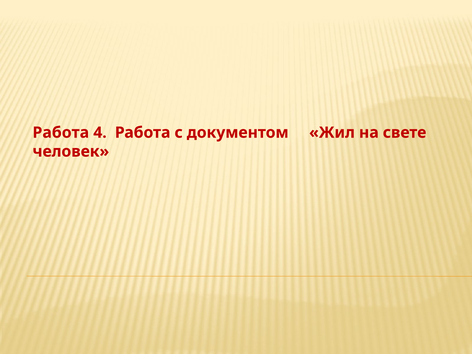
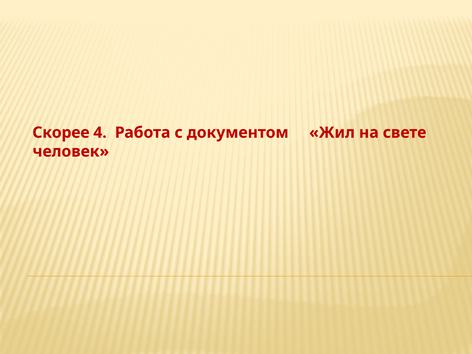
Работа at (61, 133): Работа -> Скорее
